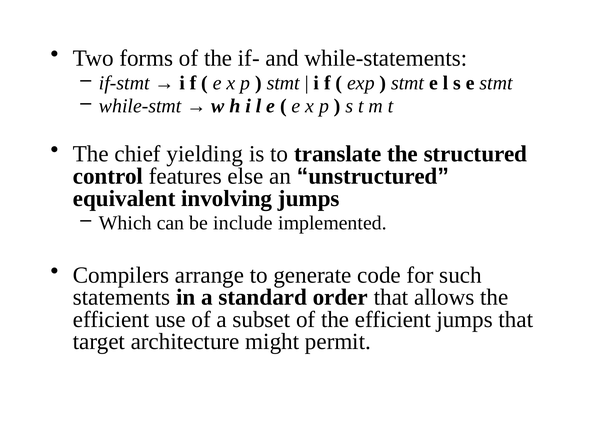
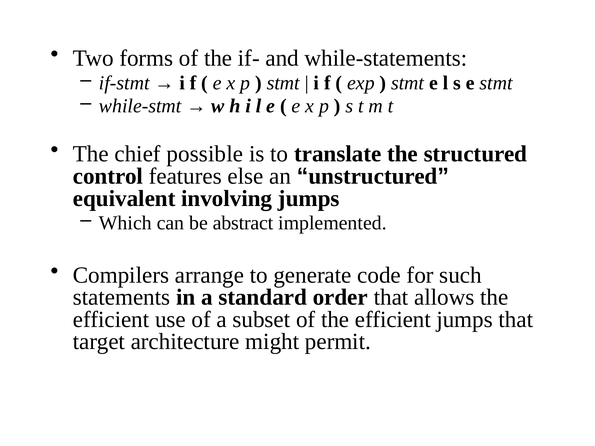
yielding: yielding -> possible
include: include -> abstract
